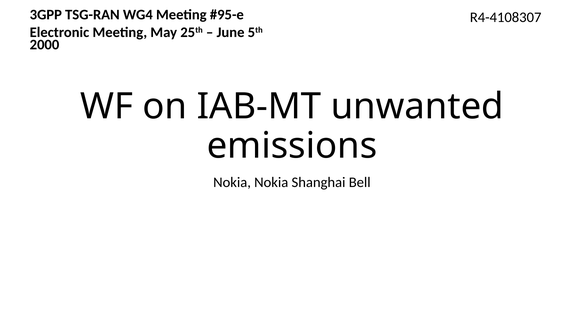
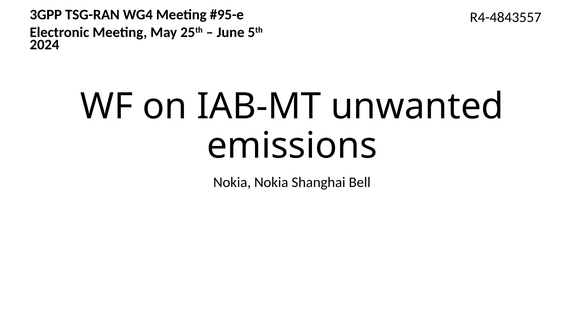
R4-4108307: R4-4108307 -> R4-4843557
2000: 2000 -> 2024
